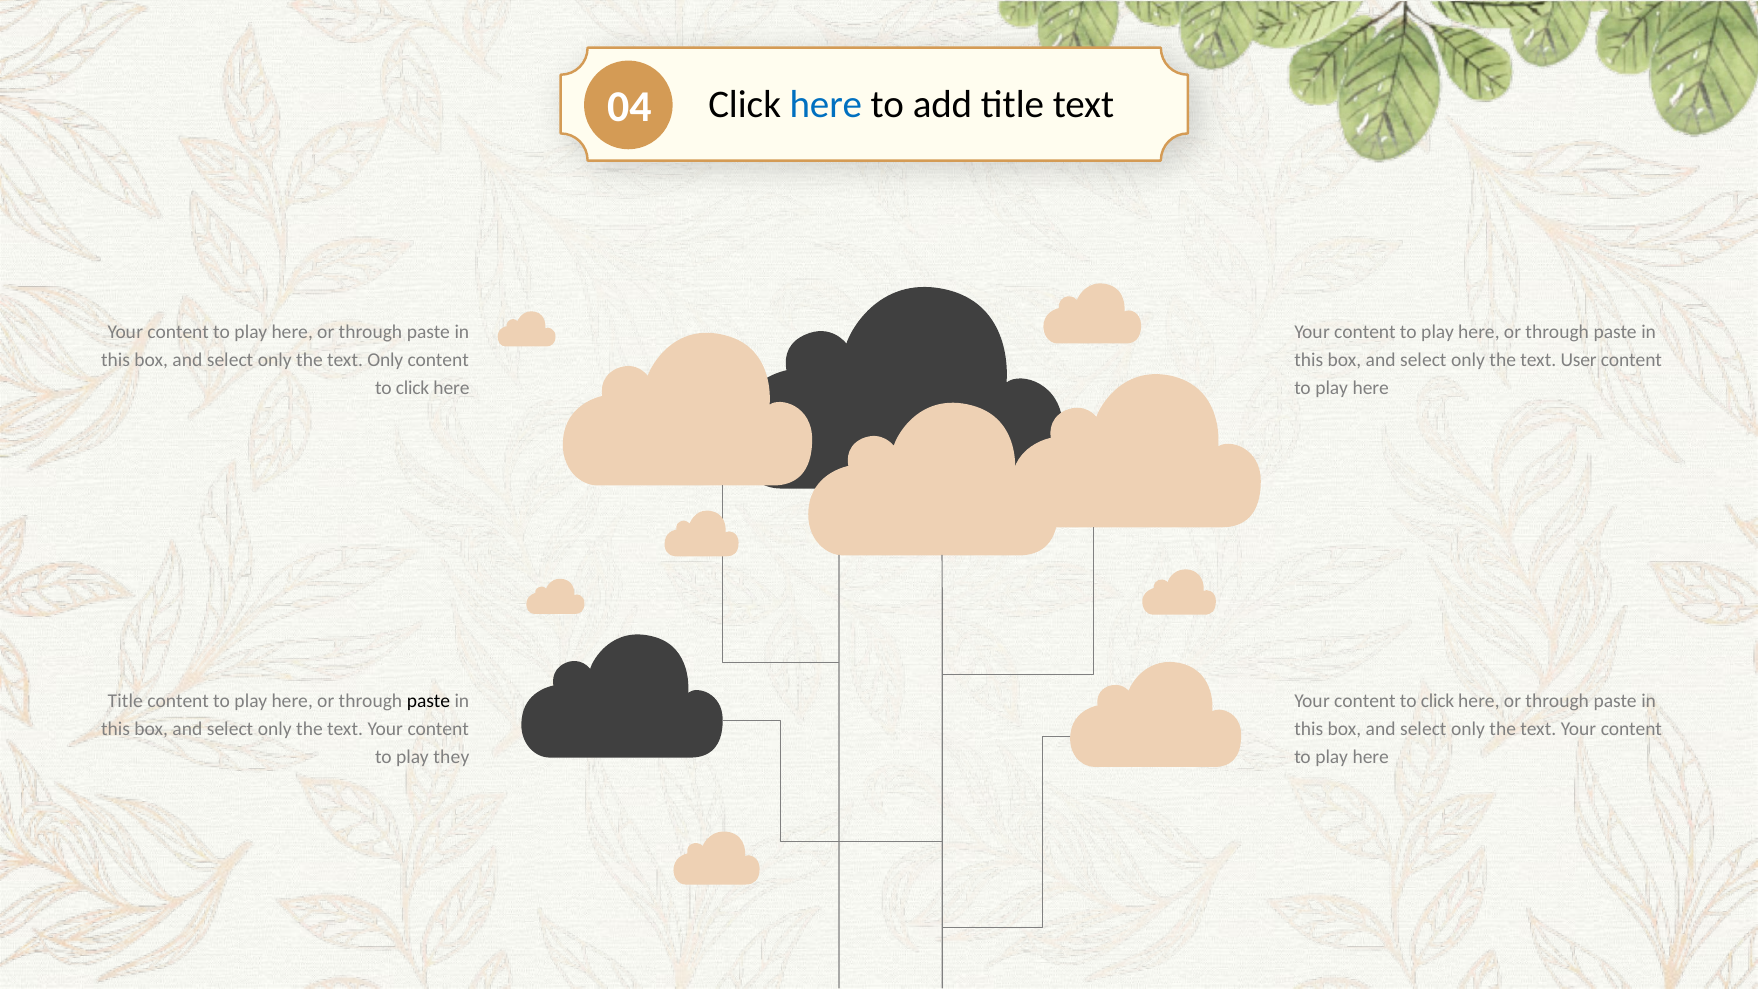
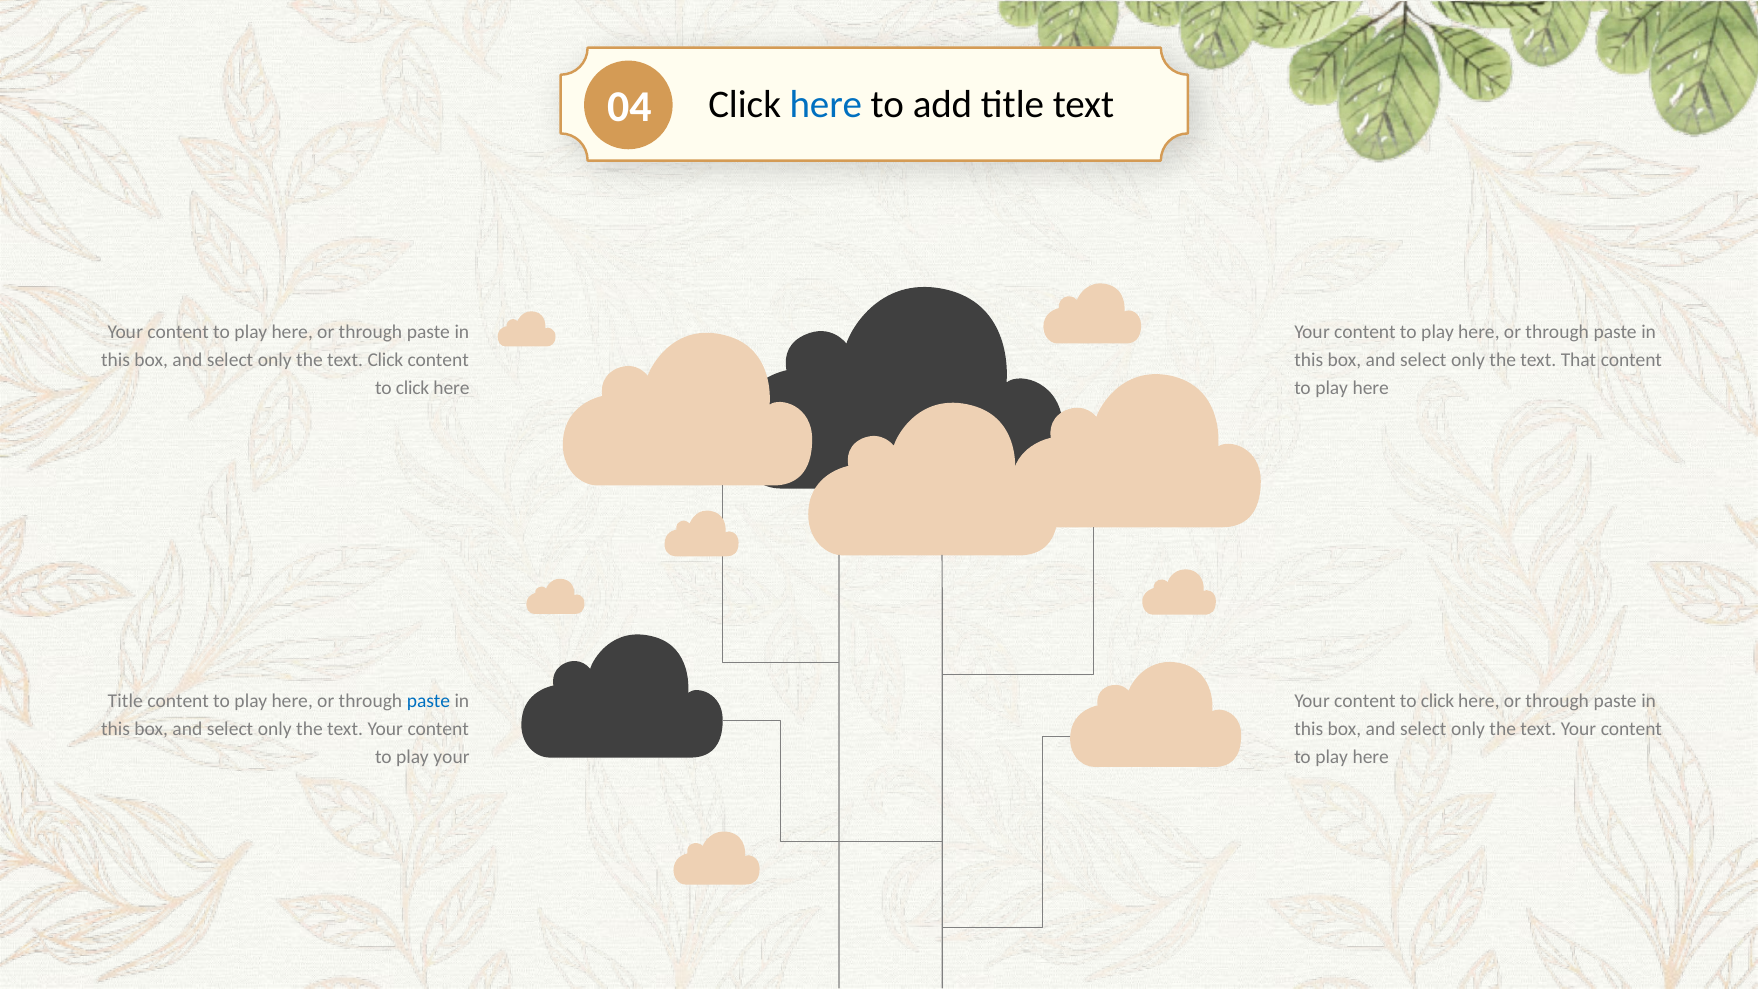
text Only: Only -> Click
User: User -> That
paste at (428, 701) colour: black -> blue
play they: they -> your
